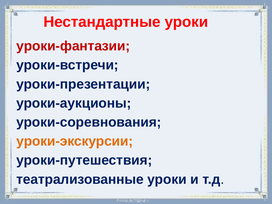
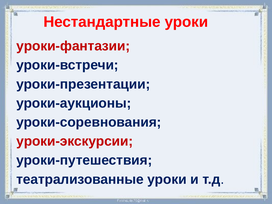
уроки-экскурсии colour: orange -> red
